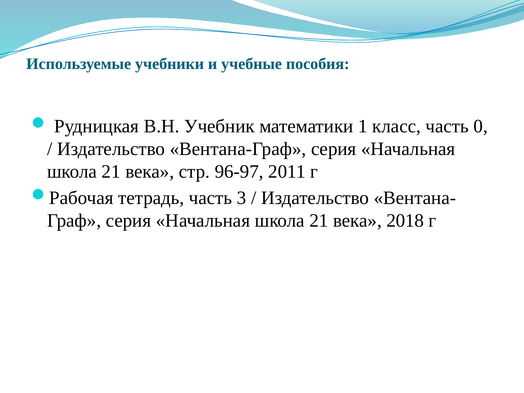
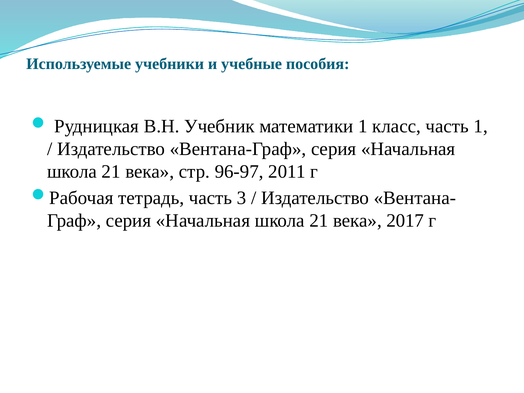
часть 0: 0 -> 1
2018: 2018 -> 2017
